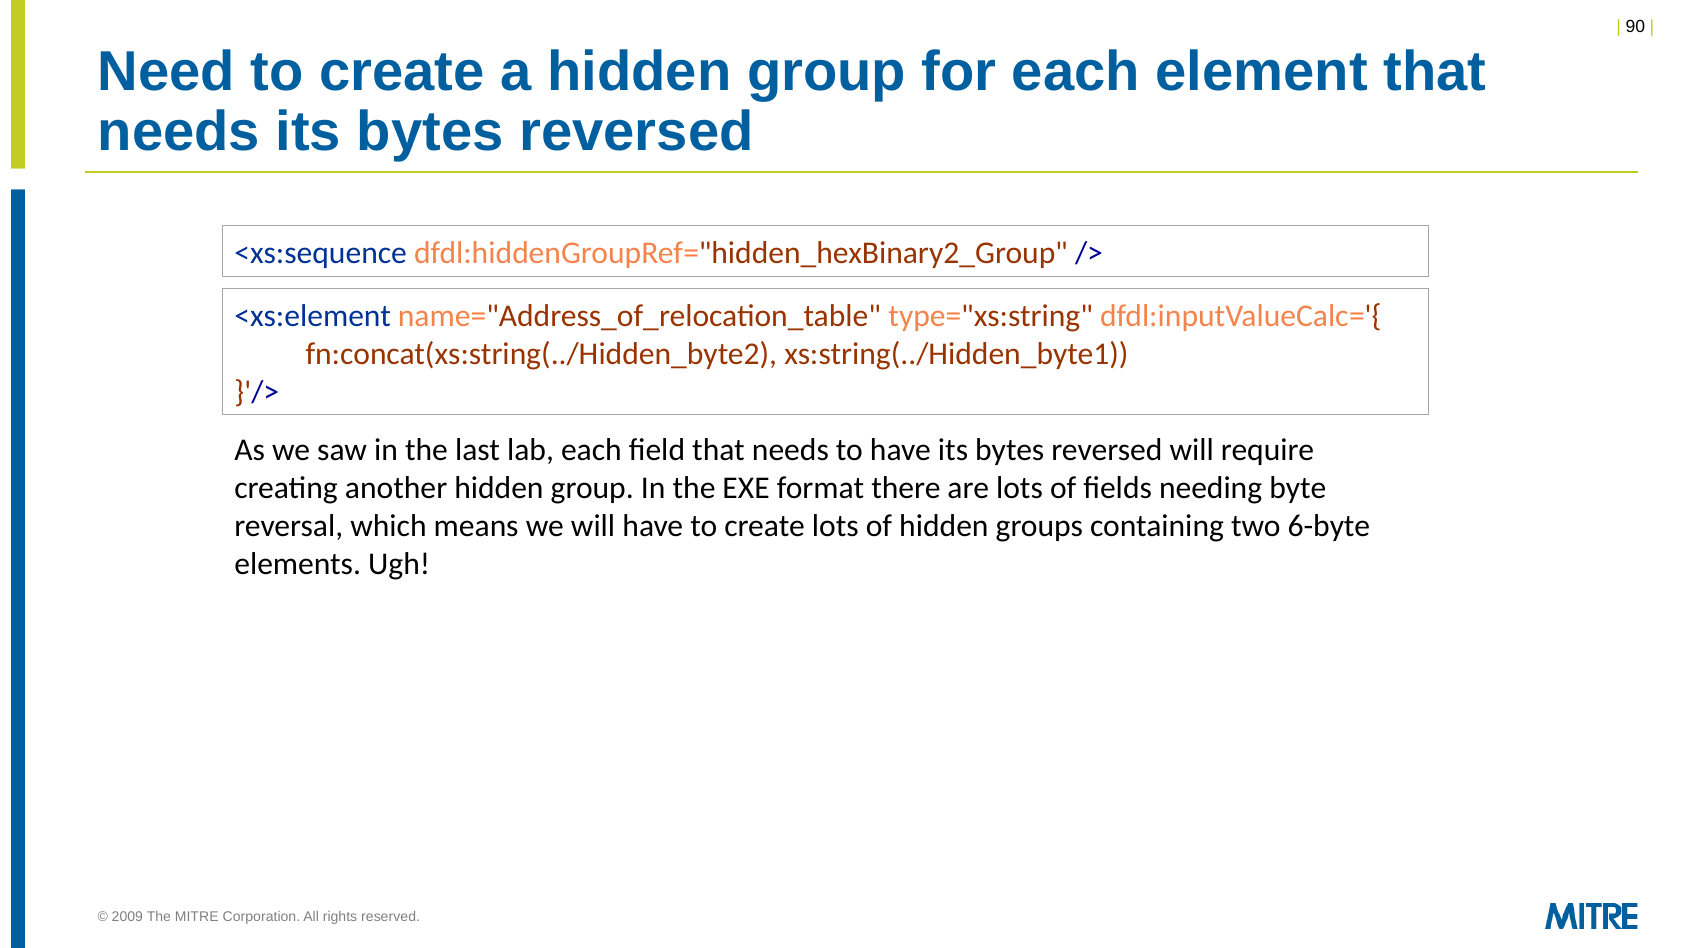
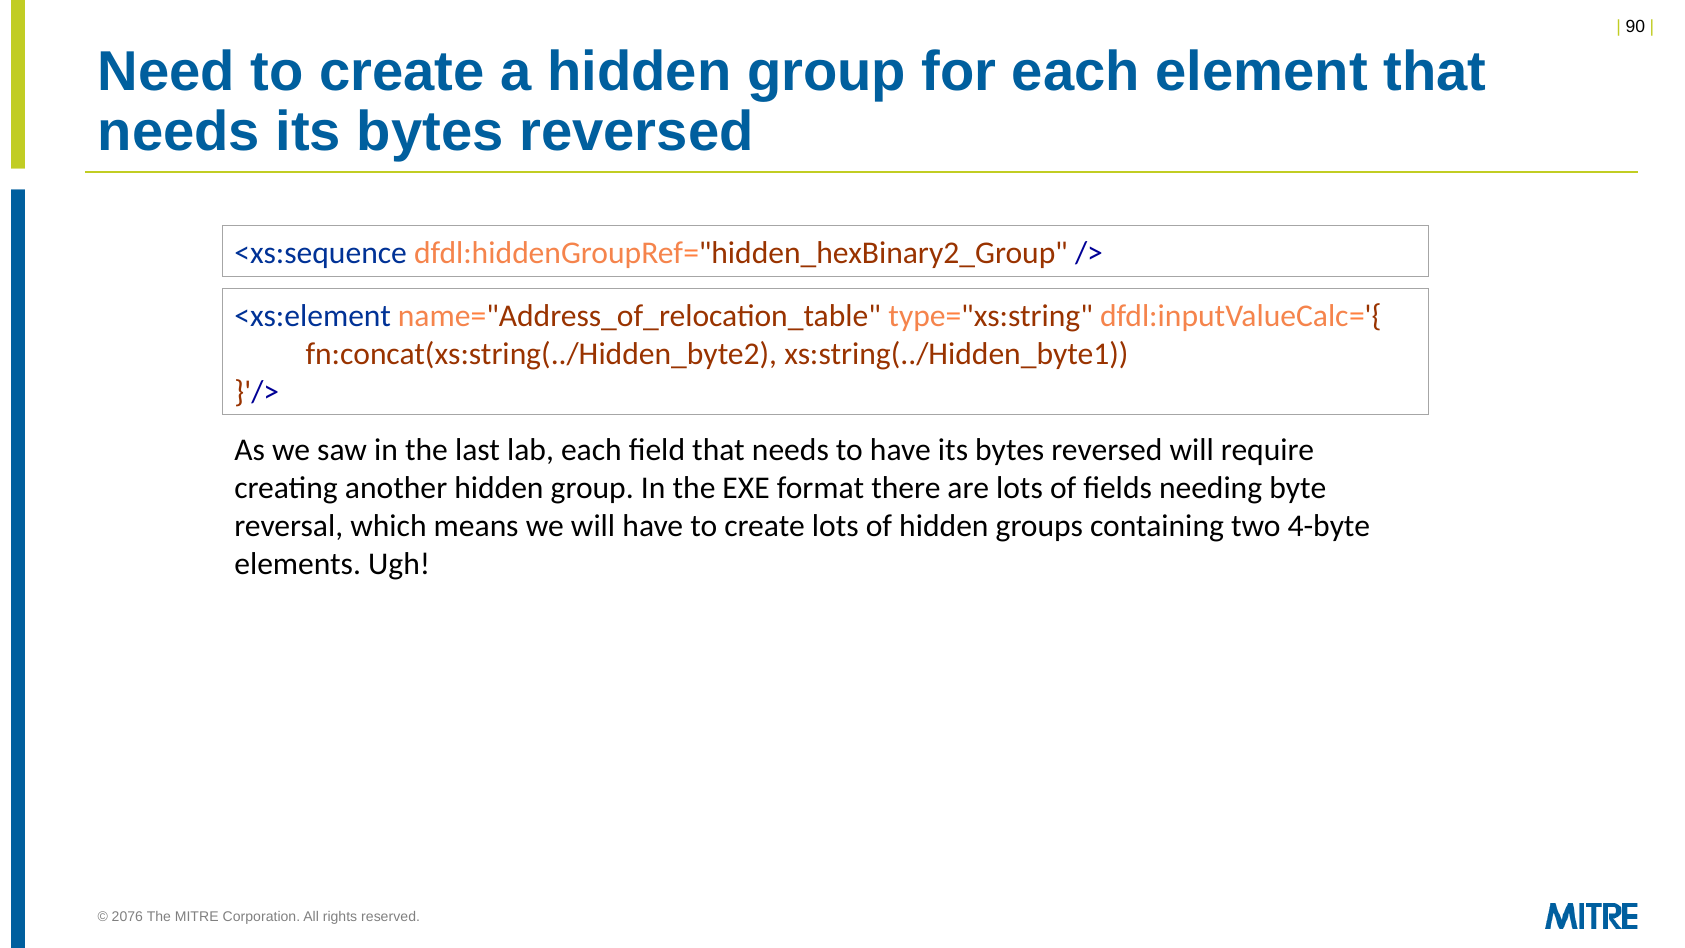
6-byte: 6-byte -> 4-byte
2009: 2009 -> 2076
